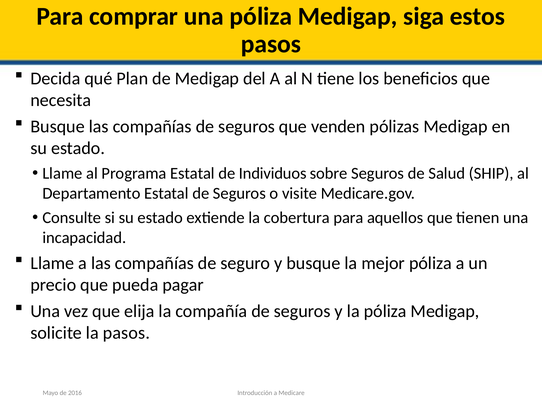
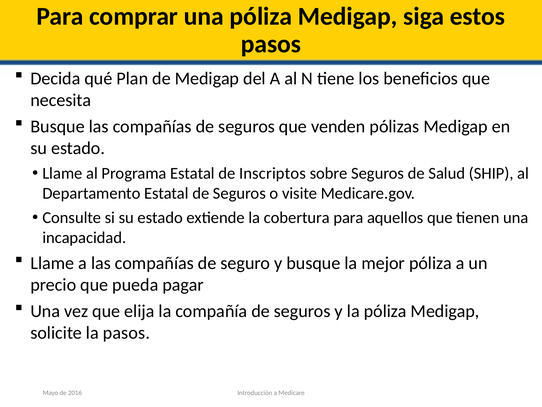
Individuos: Individuos -> Inscriptos
